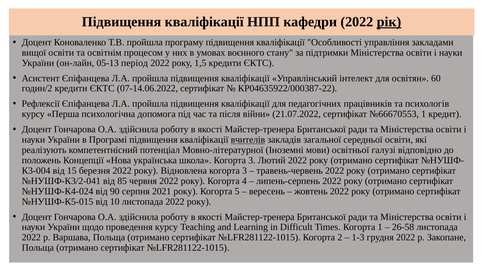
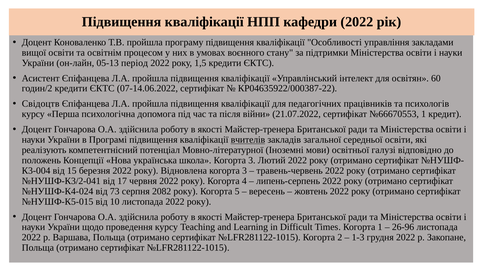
рік underline: present -> none
Рефлексії: Рефлексії -> Свідоцтв
85: 85 -> 17
90: 90 -> 73
2021: 2021 -> 2082
26-58: 26-58 -> 26-96
